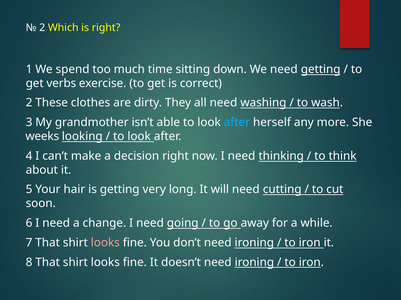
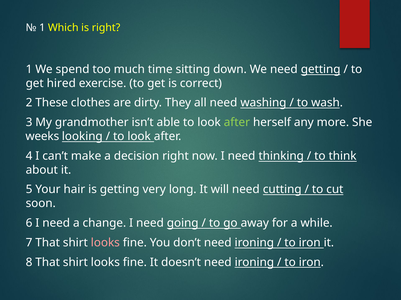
2 at (42, 28): 2 -> 1
verbs: verbs -> hired
after at (237, 123) colour: light blue -> light green
